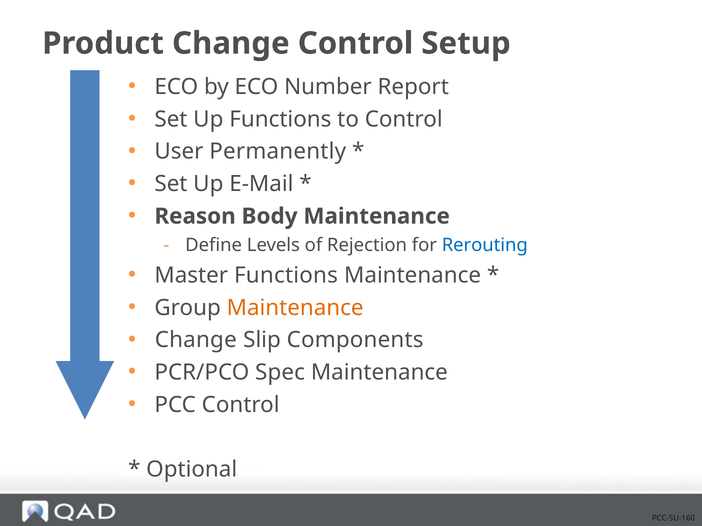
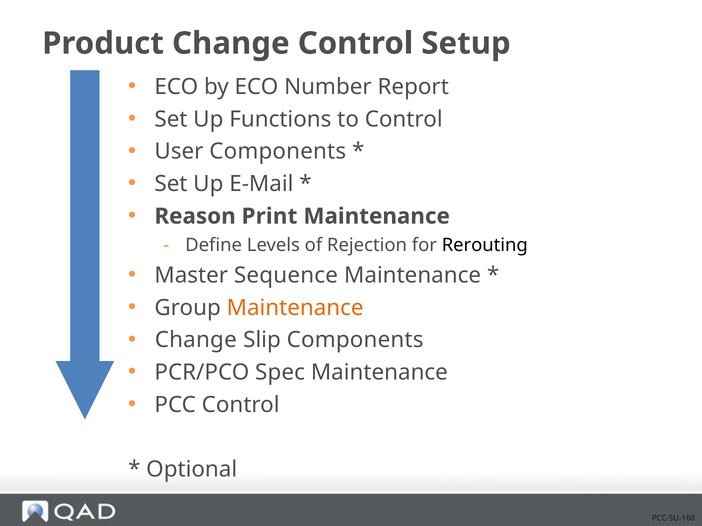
User Permanently: Permanently -> Components
Body: Body -> Print
Rerouting colour: blue -> black
Master Functions: Functions -> Sequence
